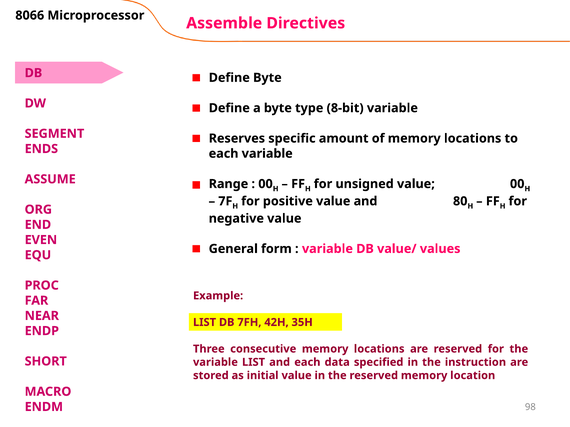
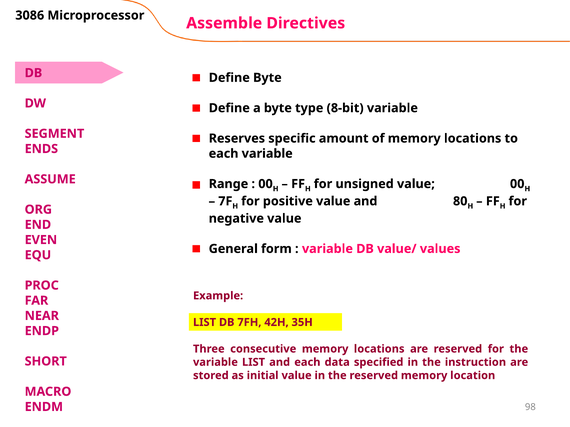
8066: 8066 -> 3086
